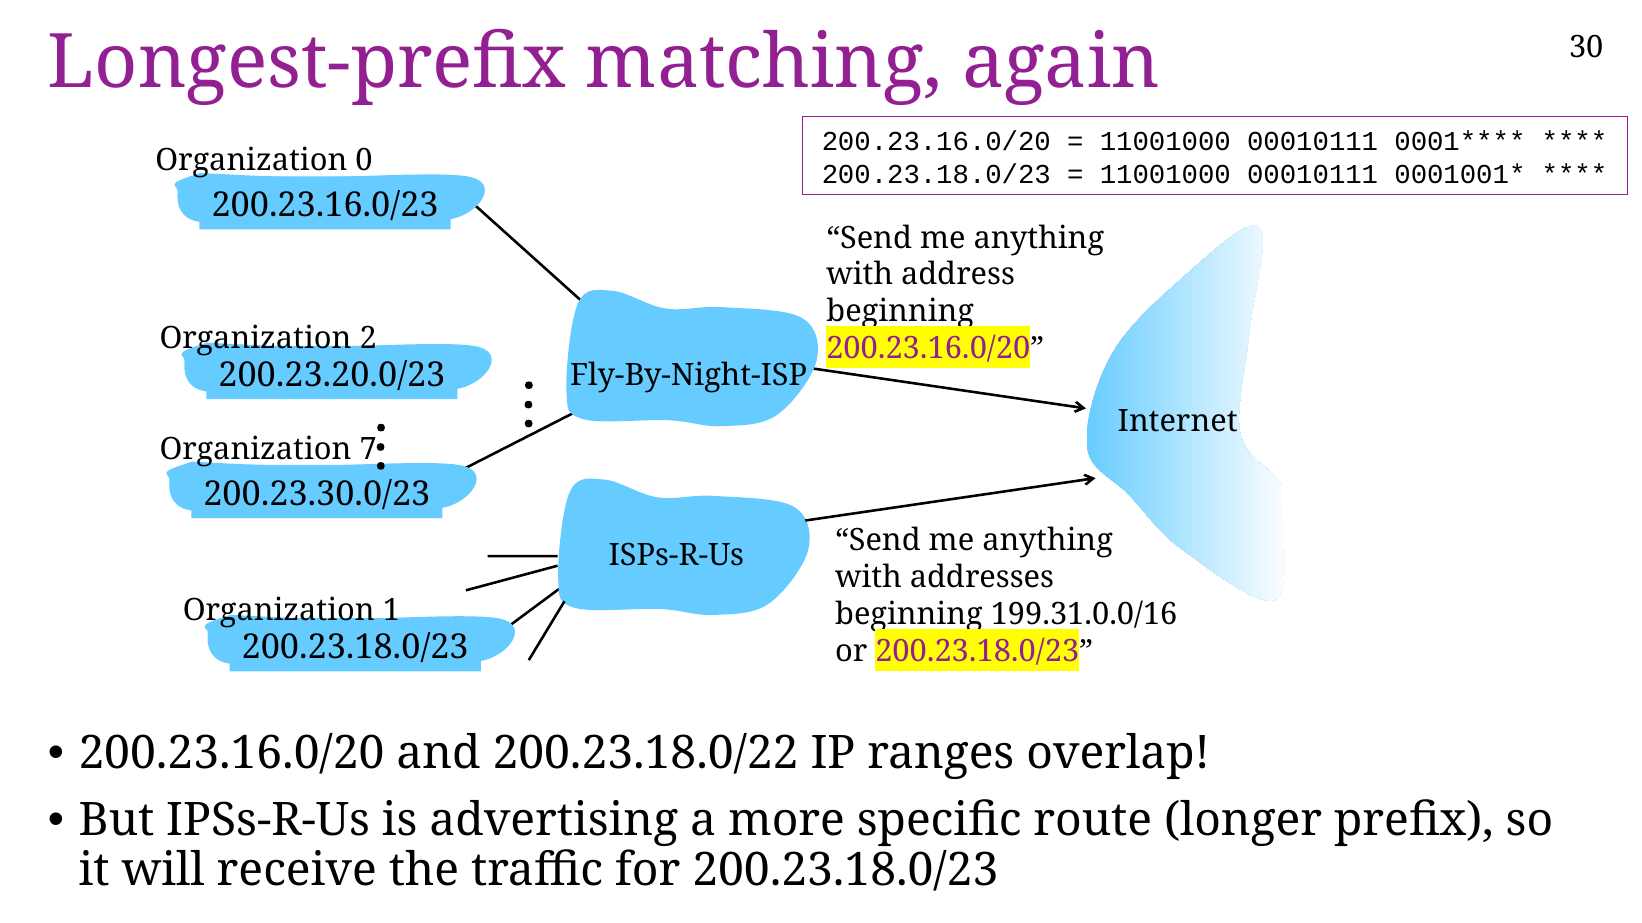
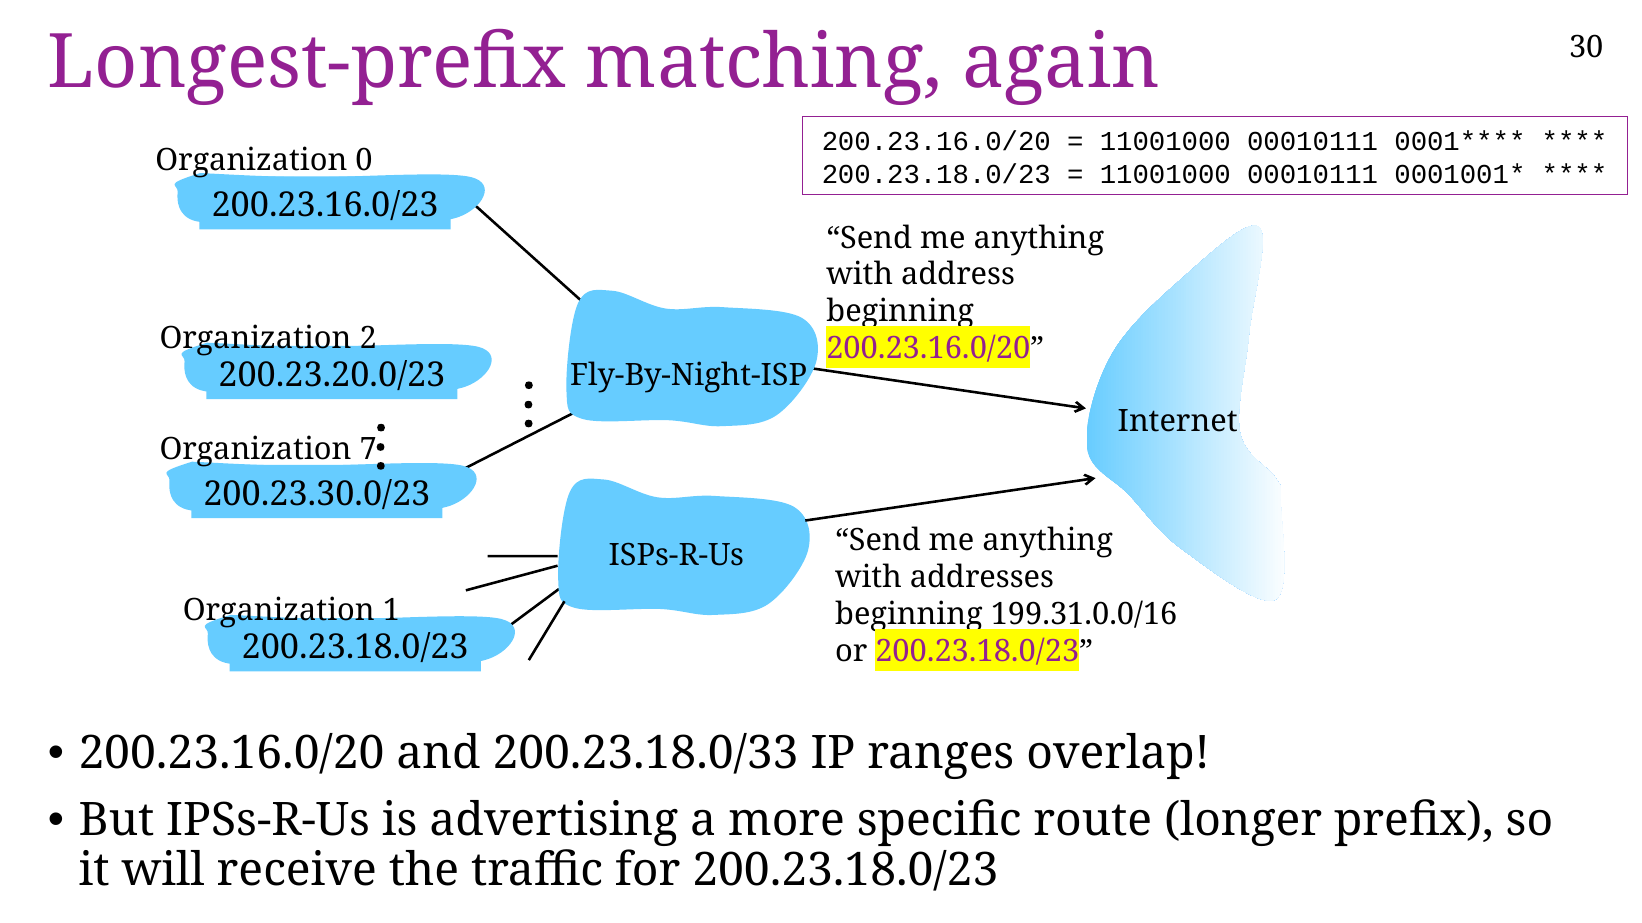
200.23.18.0/22: 200.23.18.0/22 -> 200.23.18.0/33
